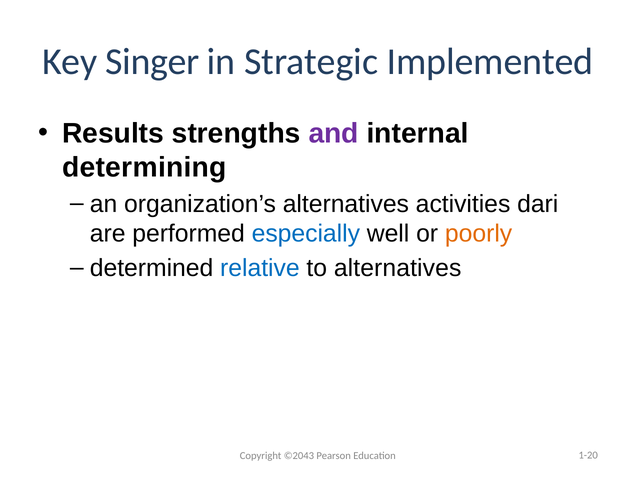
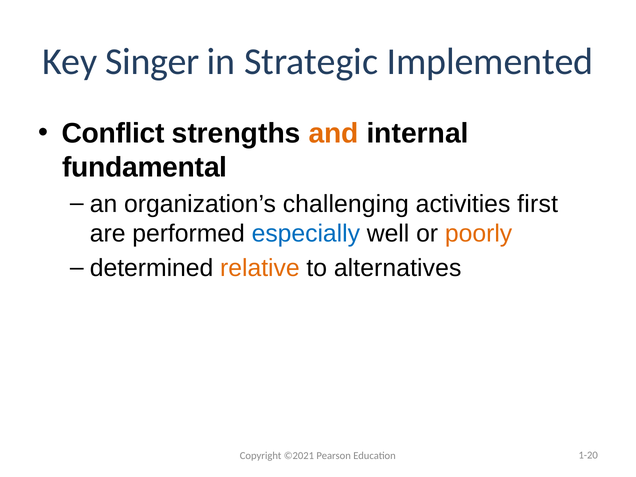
Results: Results -> Conflict
and colour: purple -> orange
determining: determining -> fundamental
organization’s alternatives: alternatives -> challenging
dari: dari -> first
relative colour: blue -> orange
©2043: ©2043 -> ©2021
